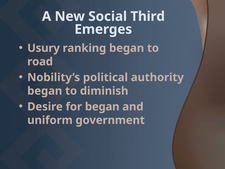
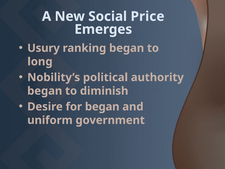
Third: Third -> Price
road: road -> long
